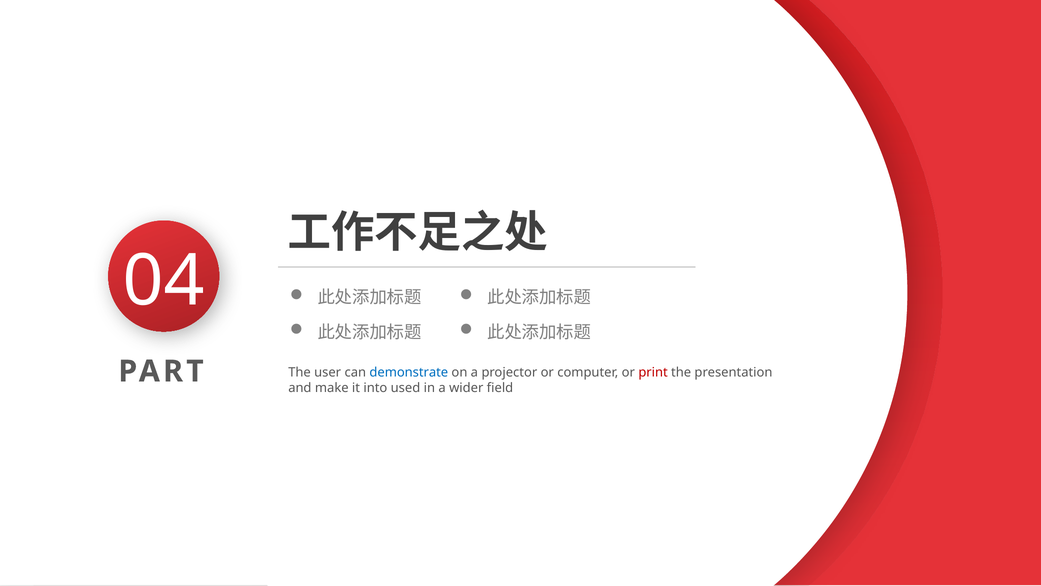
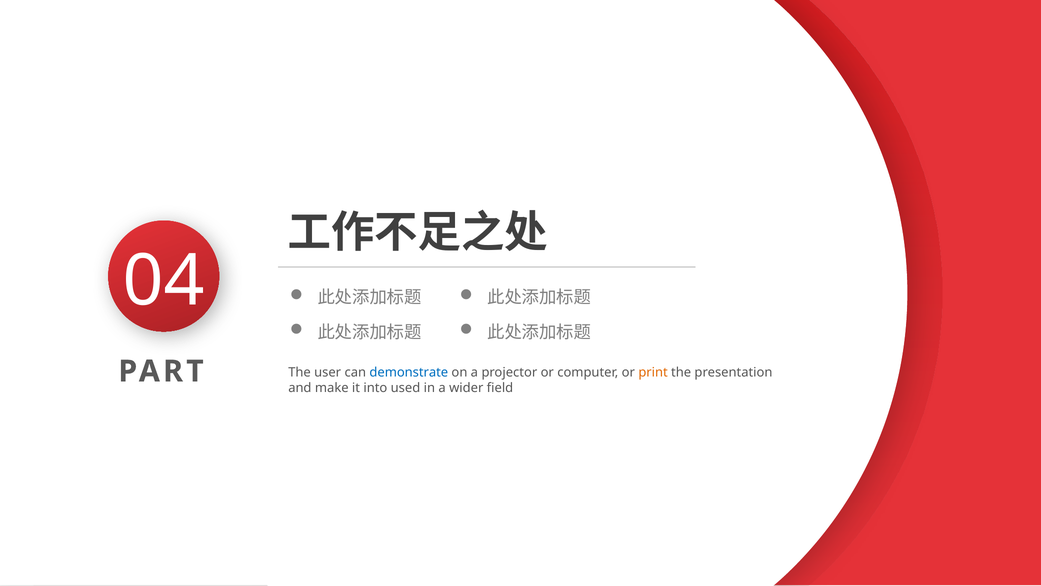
print colour: red -> orange
